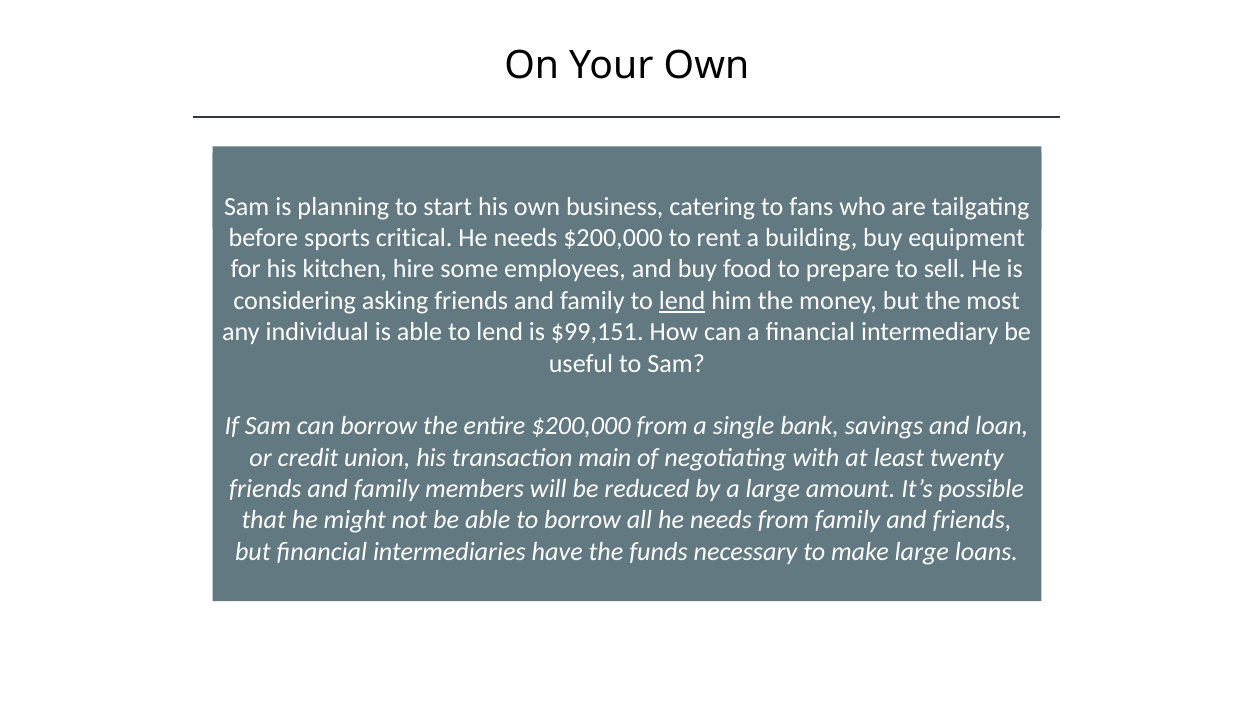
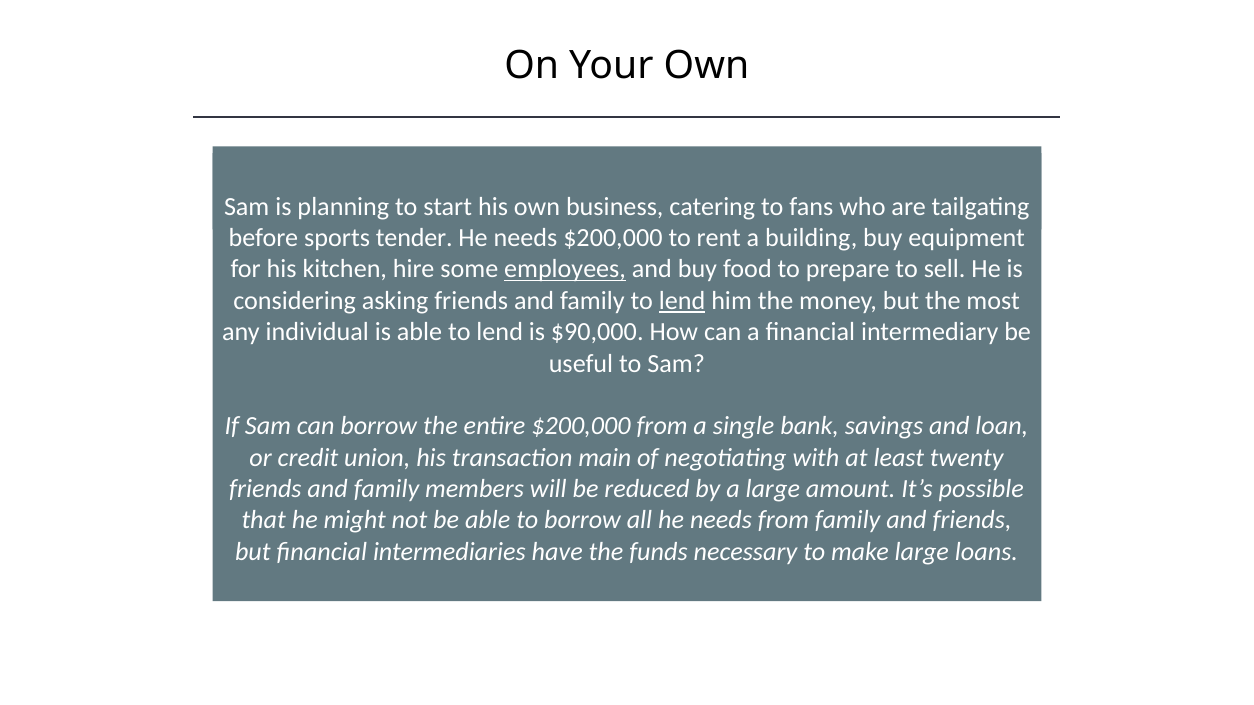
critical: critical -> tender
employees underline: none -> present
$99,151: $99,151 -> $90,000
